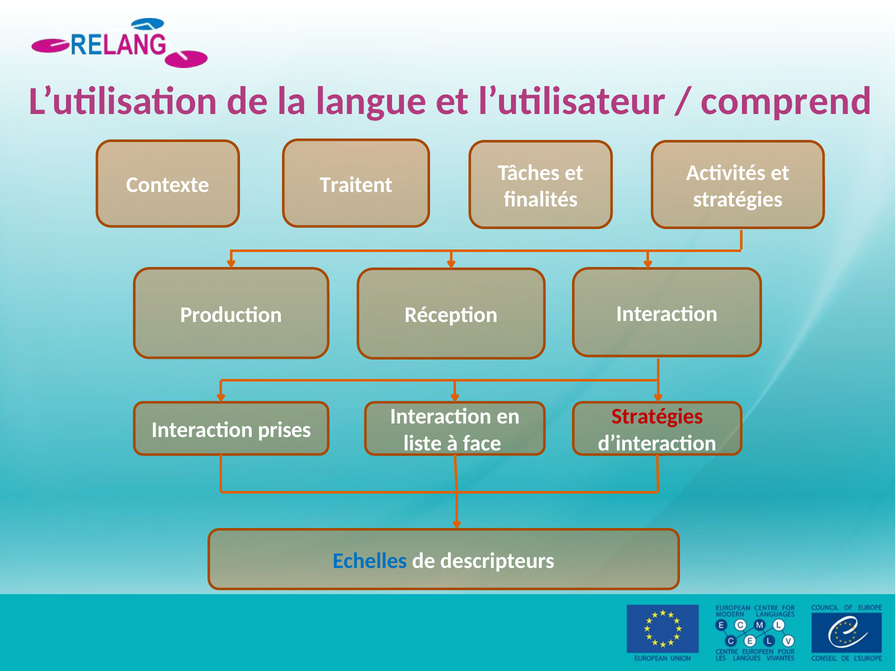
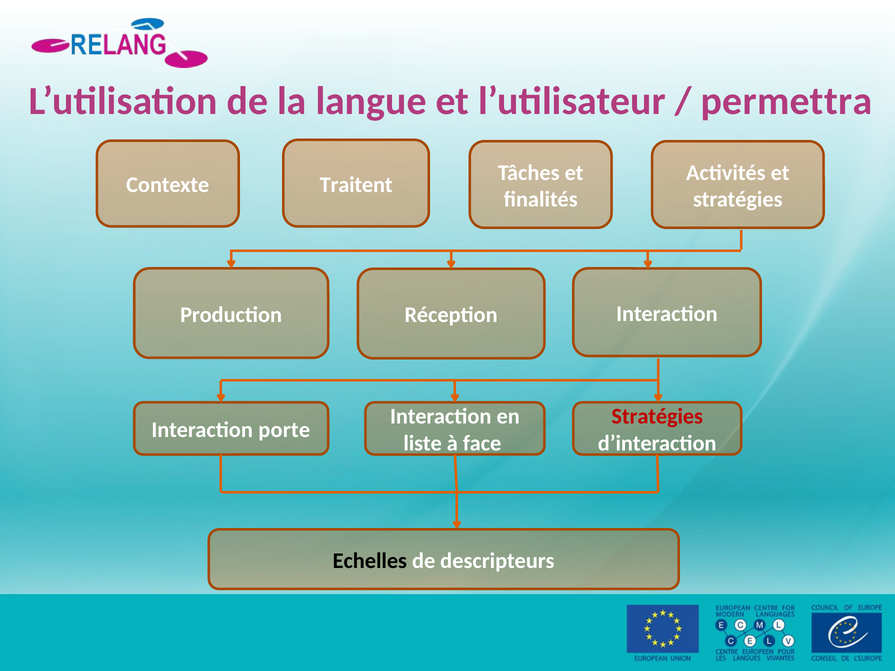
comprend: comprend -> permettra
prises: prises -> porte
Echelles colour: blue -> black
